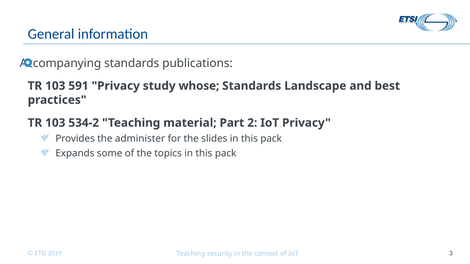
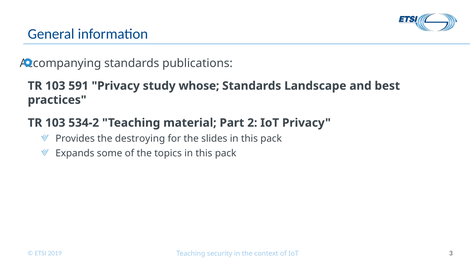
administer: administer -> destroying
